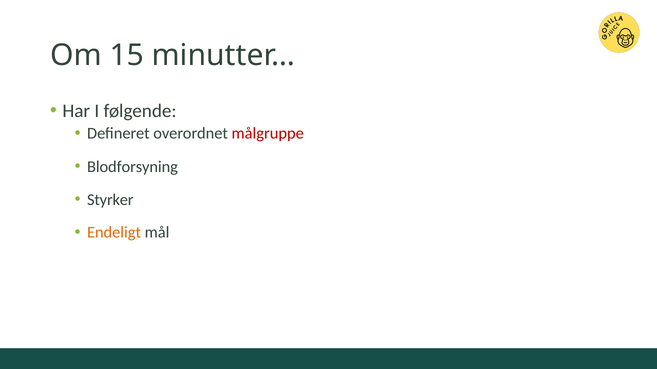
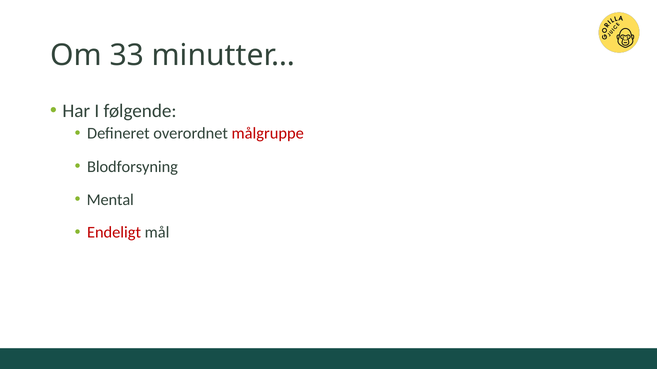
15: 15 -> 33
Styrker: Styrker -> Mental
Endeligt colour: orange -> red
